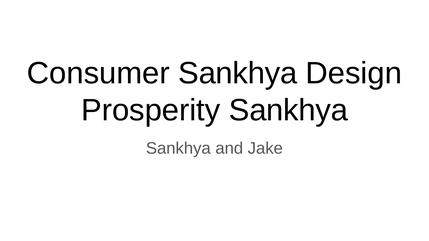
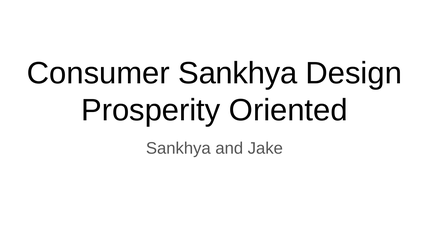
Prosperity Sankhya: Sankhya -> Oriented
